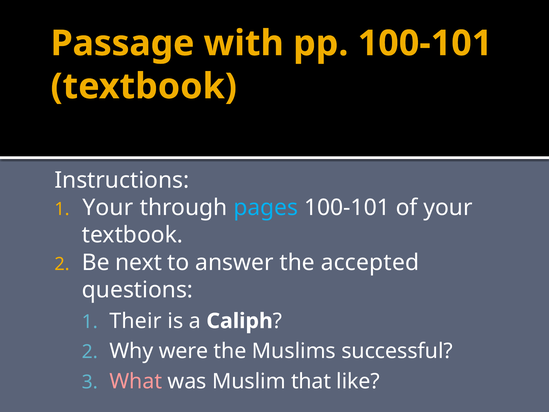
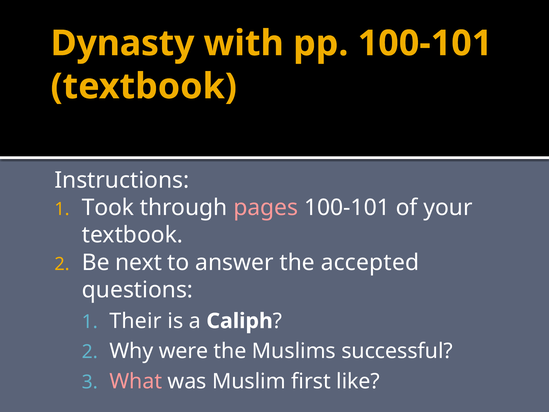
Passage: Passage -> Dynasty
Your at (108, 207): Your -> Took
pages colour: light blue -> pink
that: that -> first
